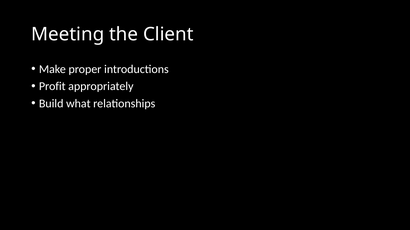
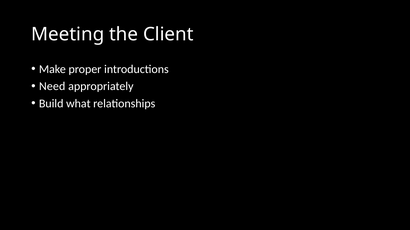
Profit: Profit -> Need
